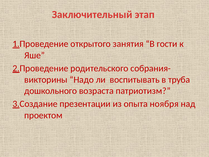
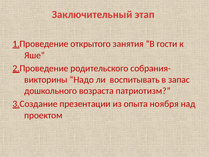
труба: труба -> запас
